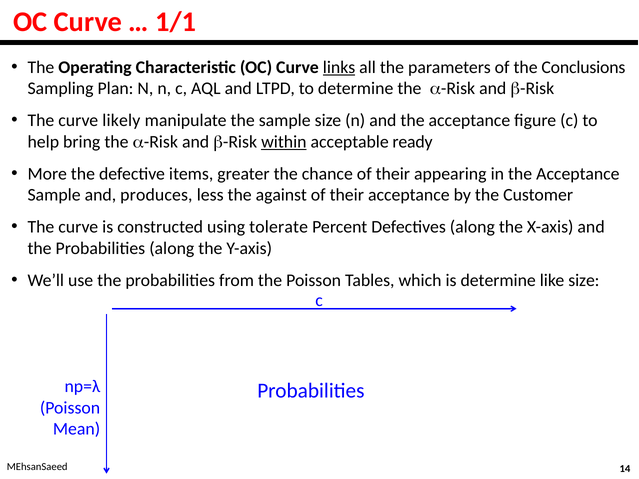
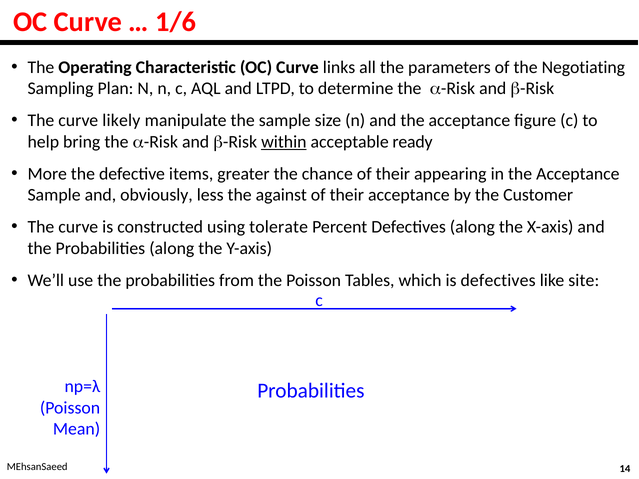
1/1: 1/1 -> 1/6
links underline: present -> none
Conclusions: Conclusions -> Negotiating
produces: produces -> obviously
is determine: determine -> defectives
like size: size -> site
